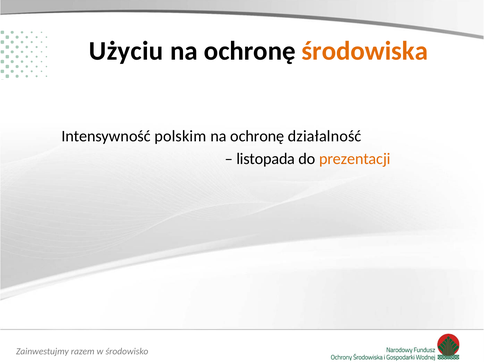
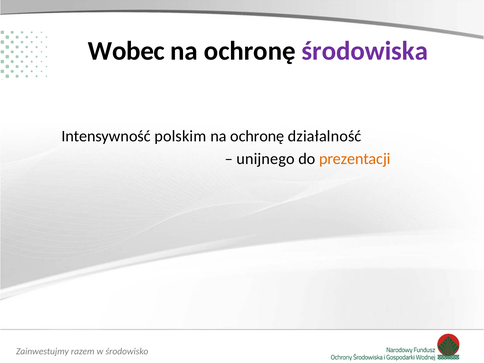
Użyciu: Użyciu -> Wobec
środowiska colour: orange -> purple
listopada: listopada -> unijnego
